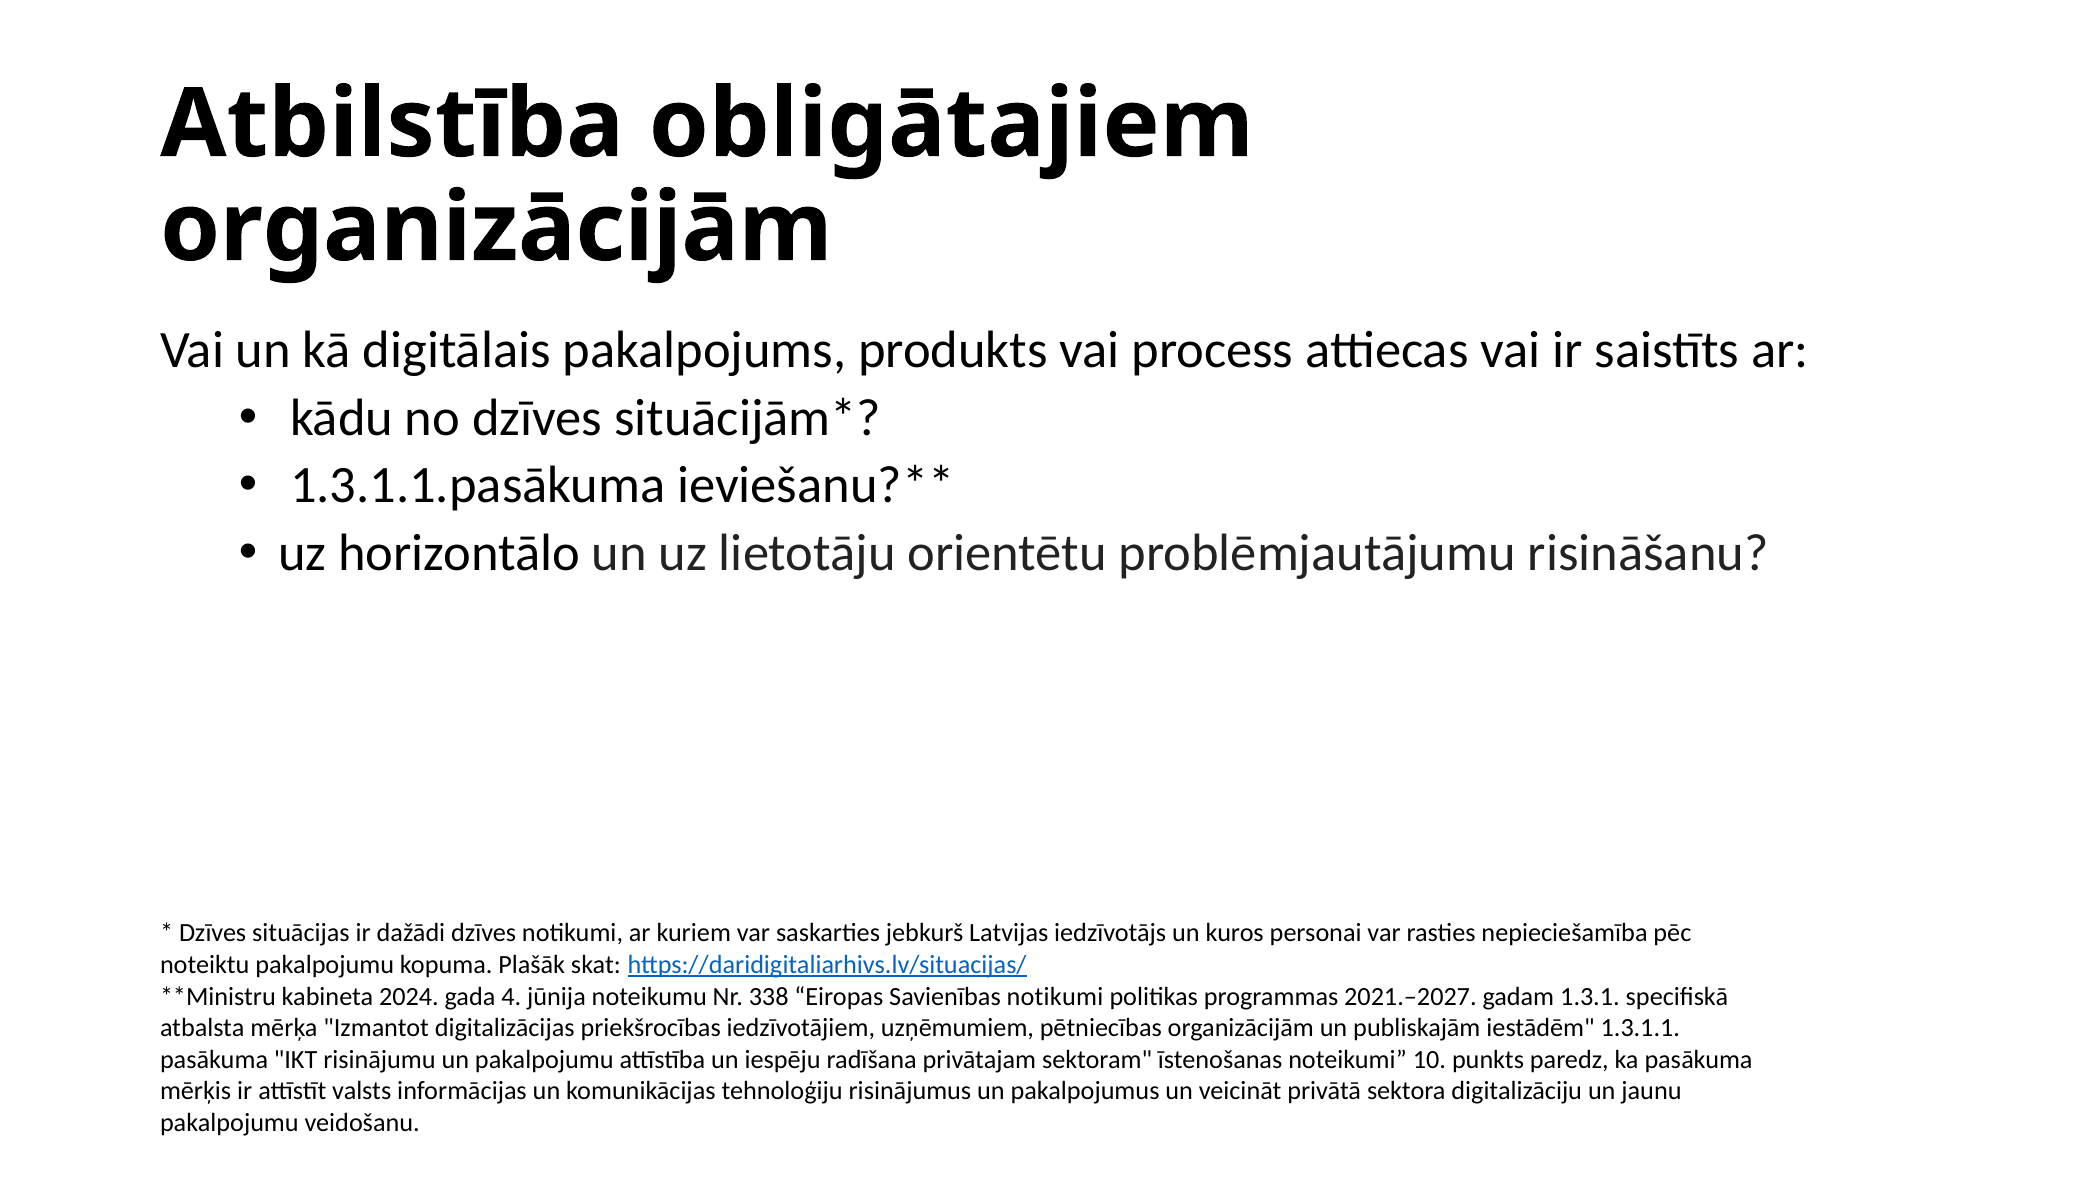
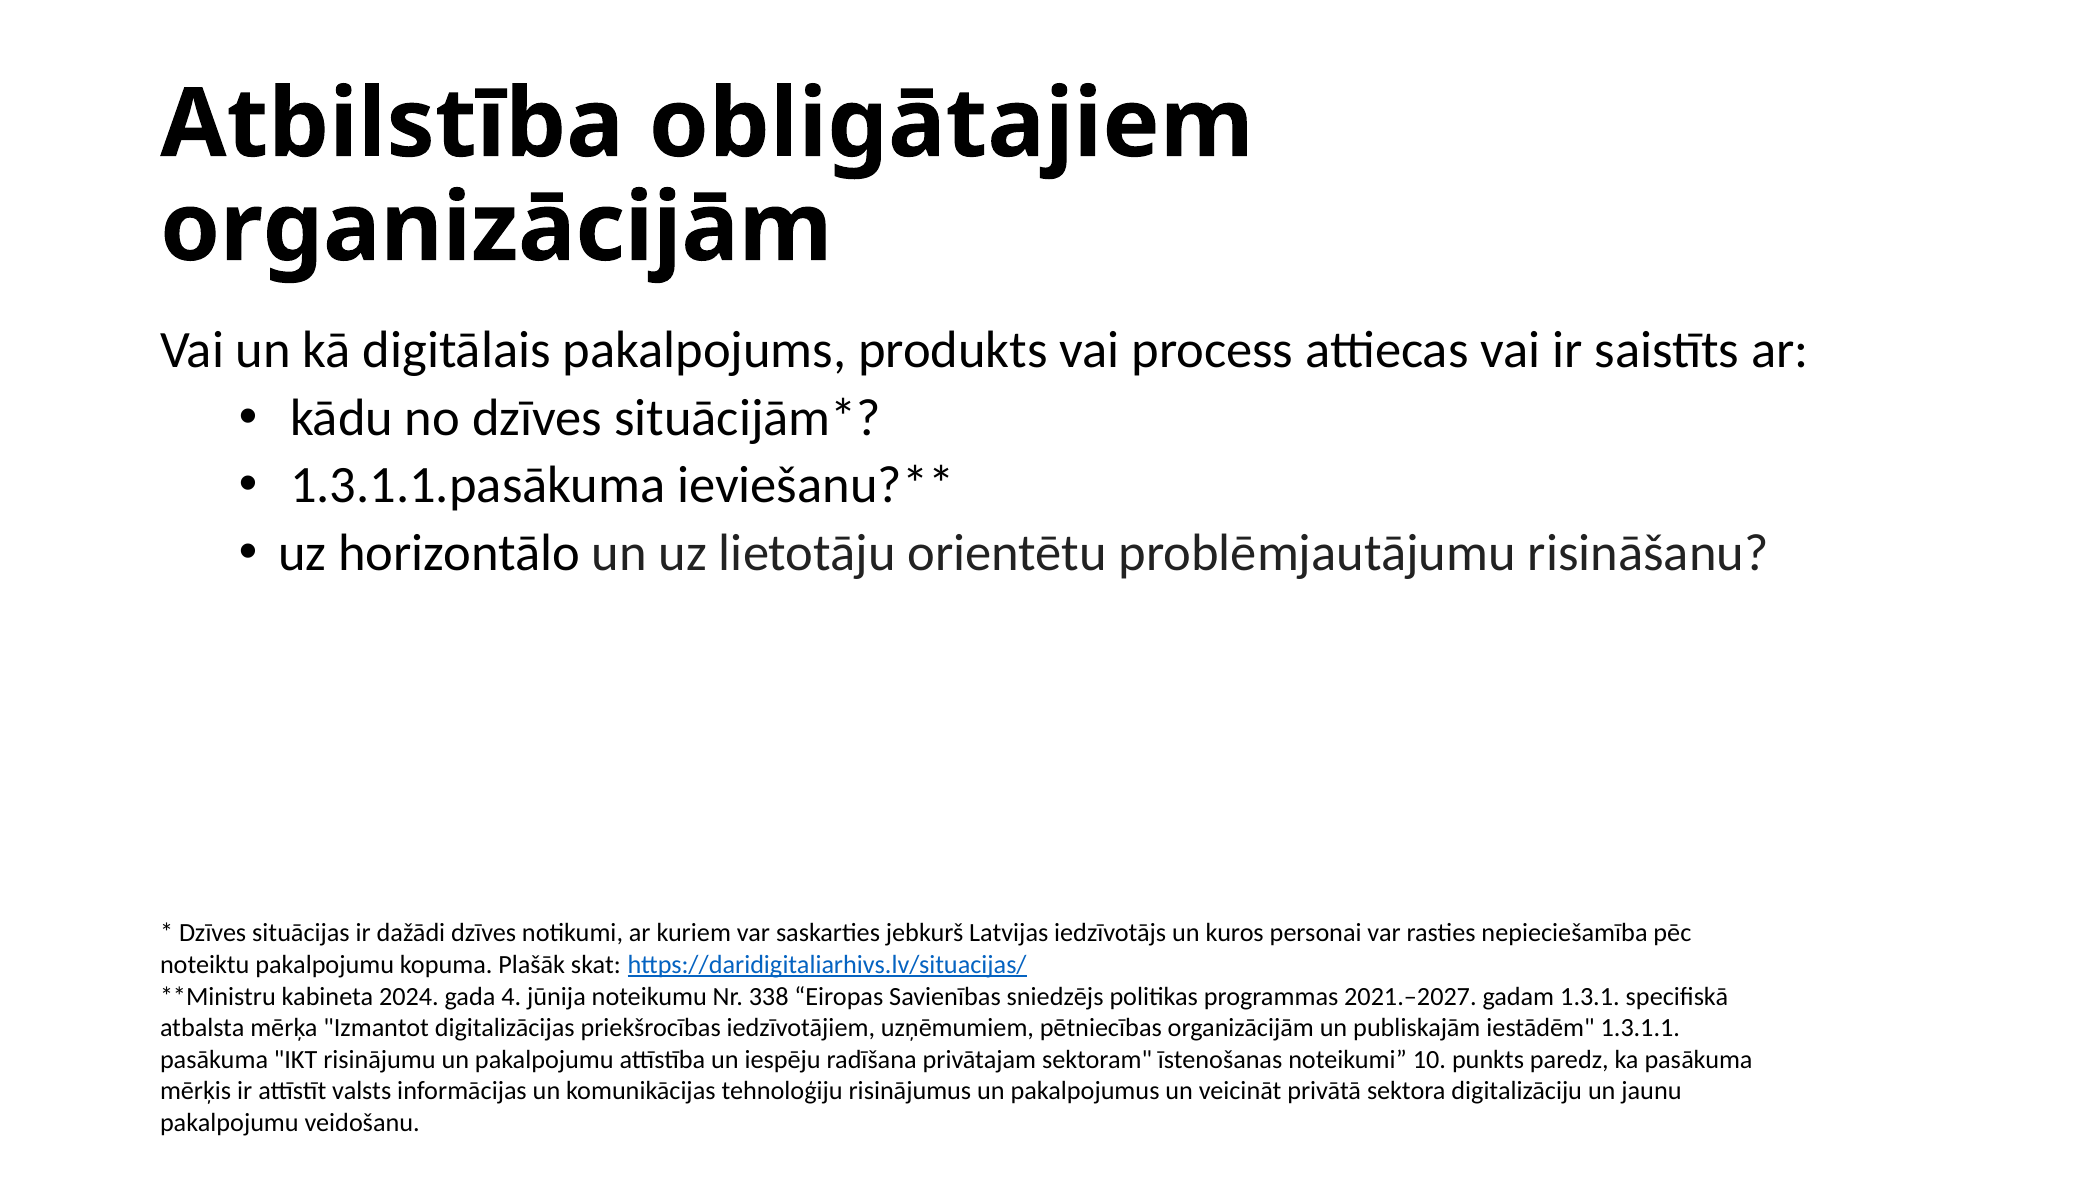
Savienības notikumi: notikumi -> sniedzējs
